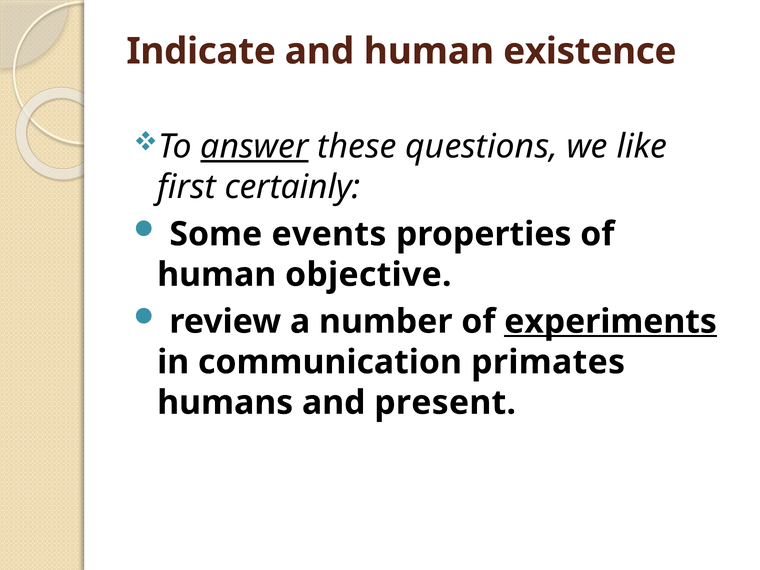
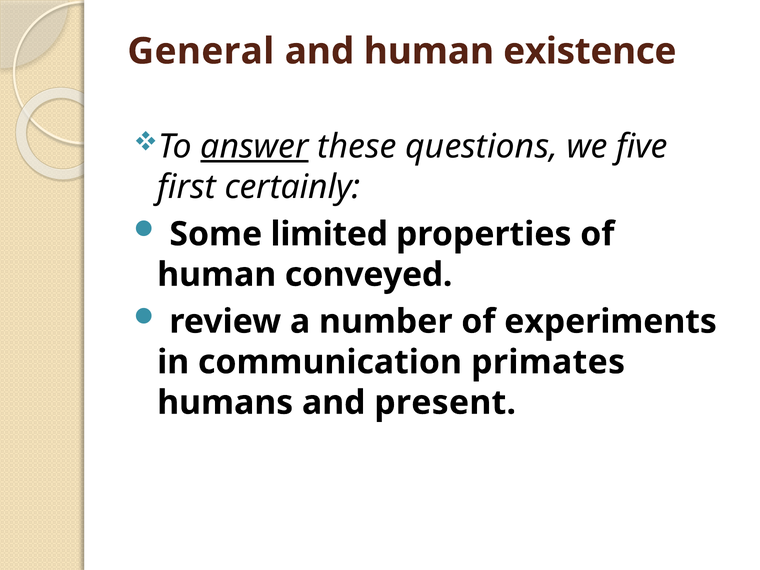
Indicate: Indicate -> General
like: like -> five
events: events -> limited
objective: objective -> conveyed
experiments underline: present -> none
